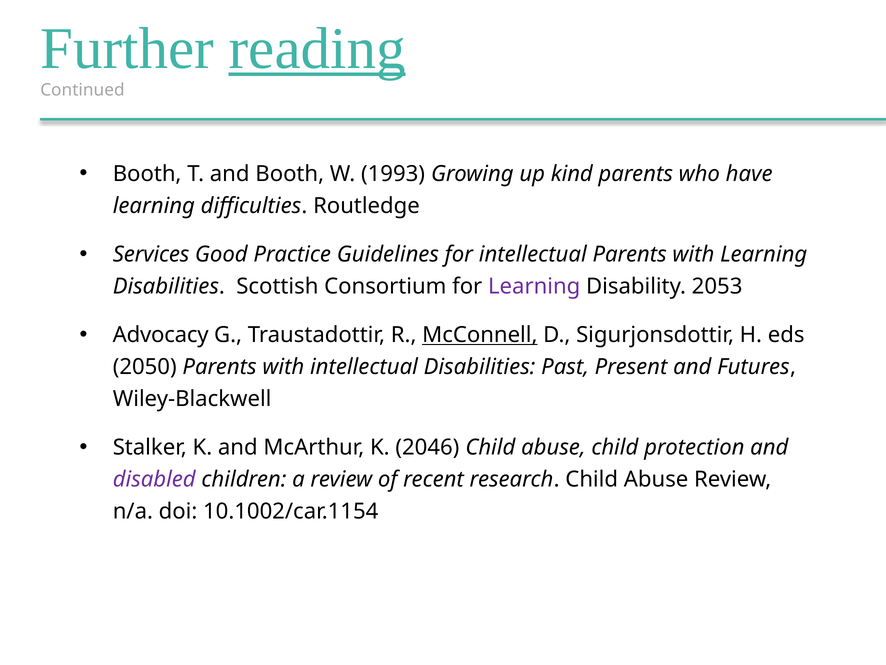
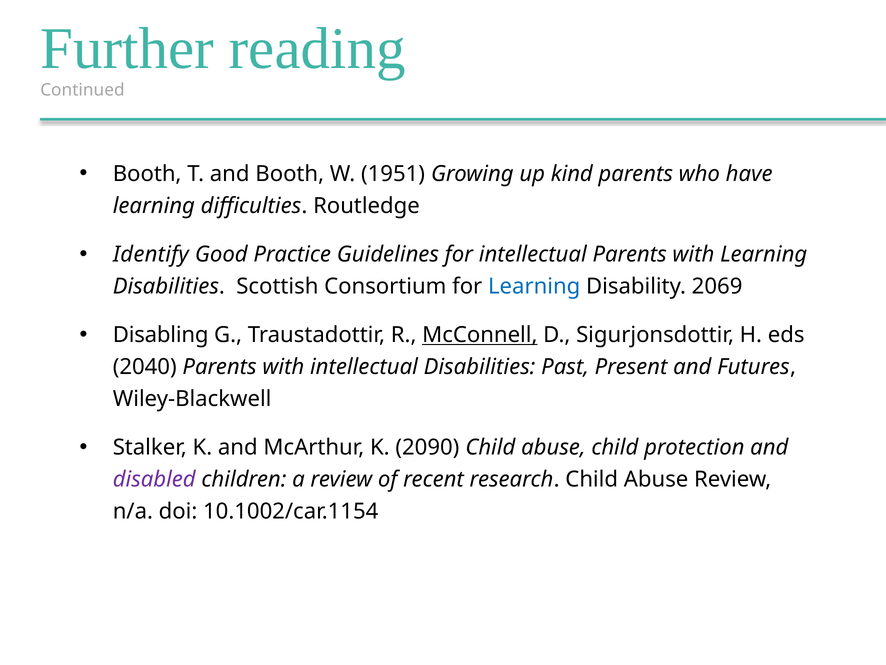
reading underline: present -> none
1993: 1993 -> 1951
Services: Services -> Identify
Learning at (534, 286) colour: purple -> blue
2053: 2053 -> 2069
Advocacy: Advocacy -> Disabling
2050: 2050 -> 2040
2046: 2046 -> 2090
